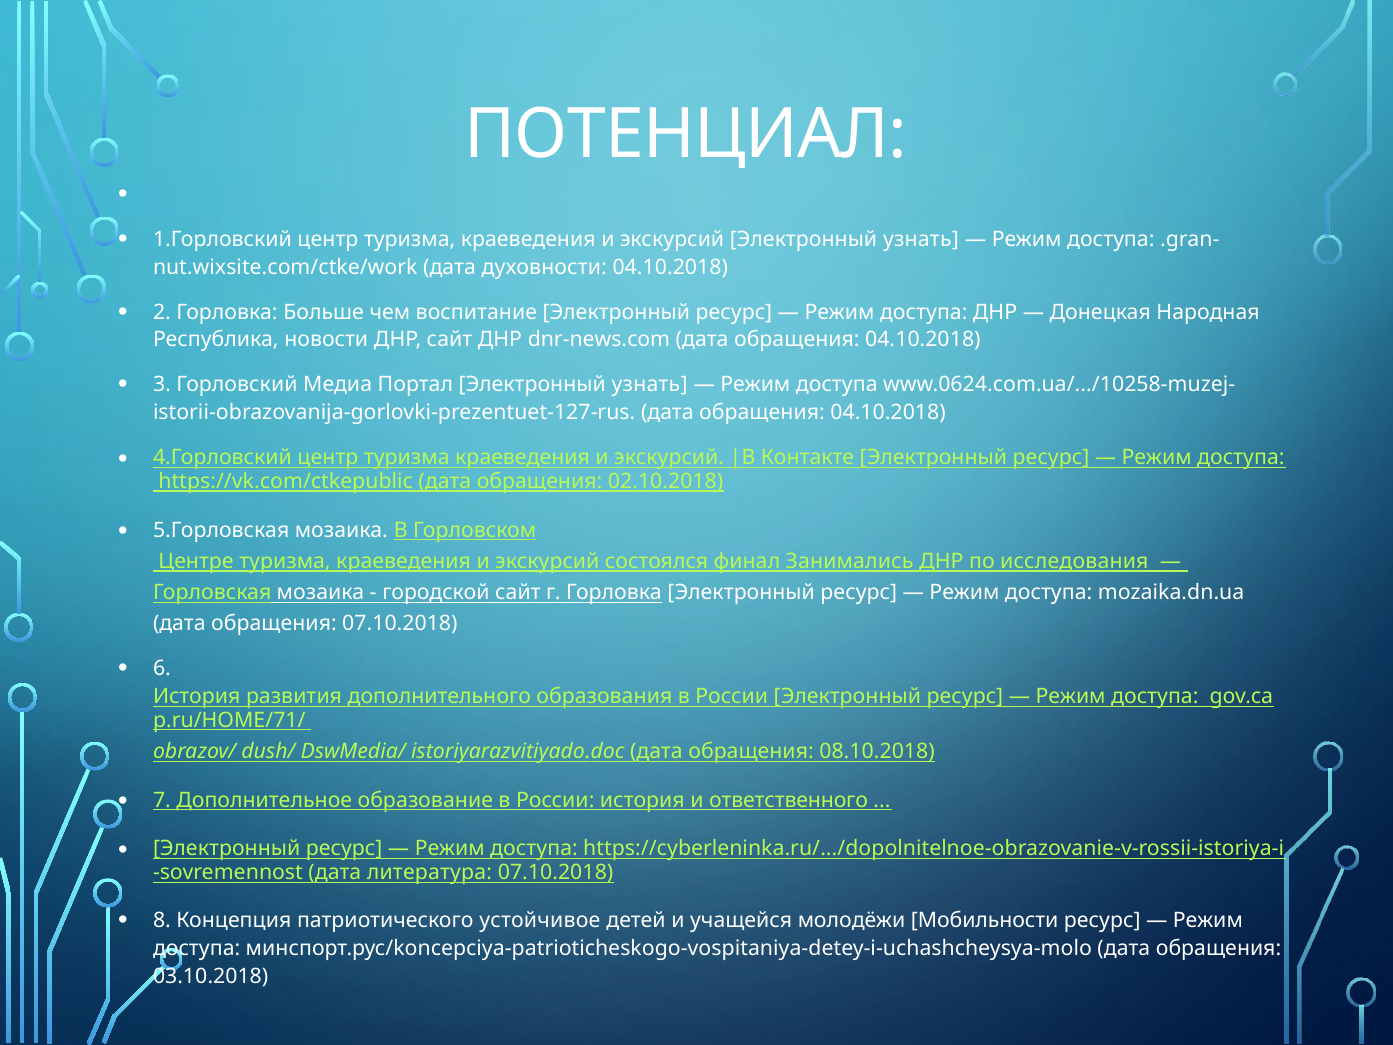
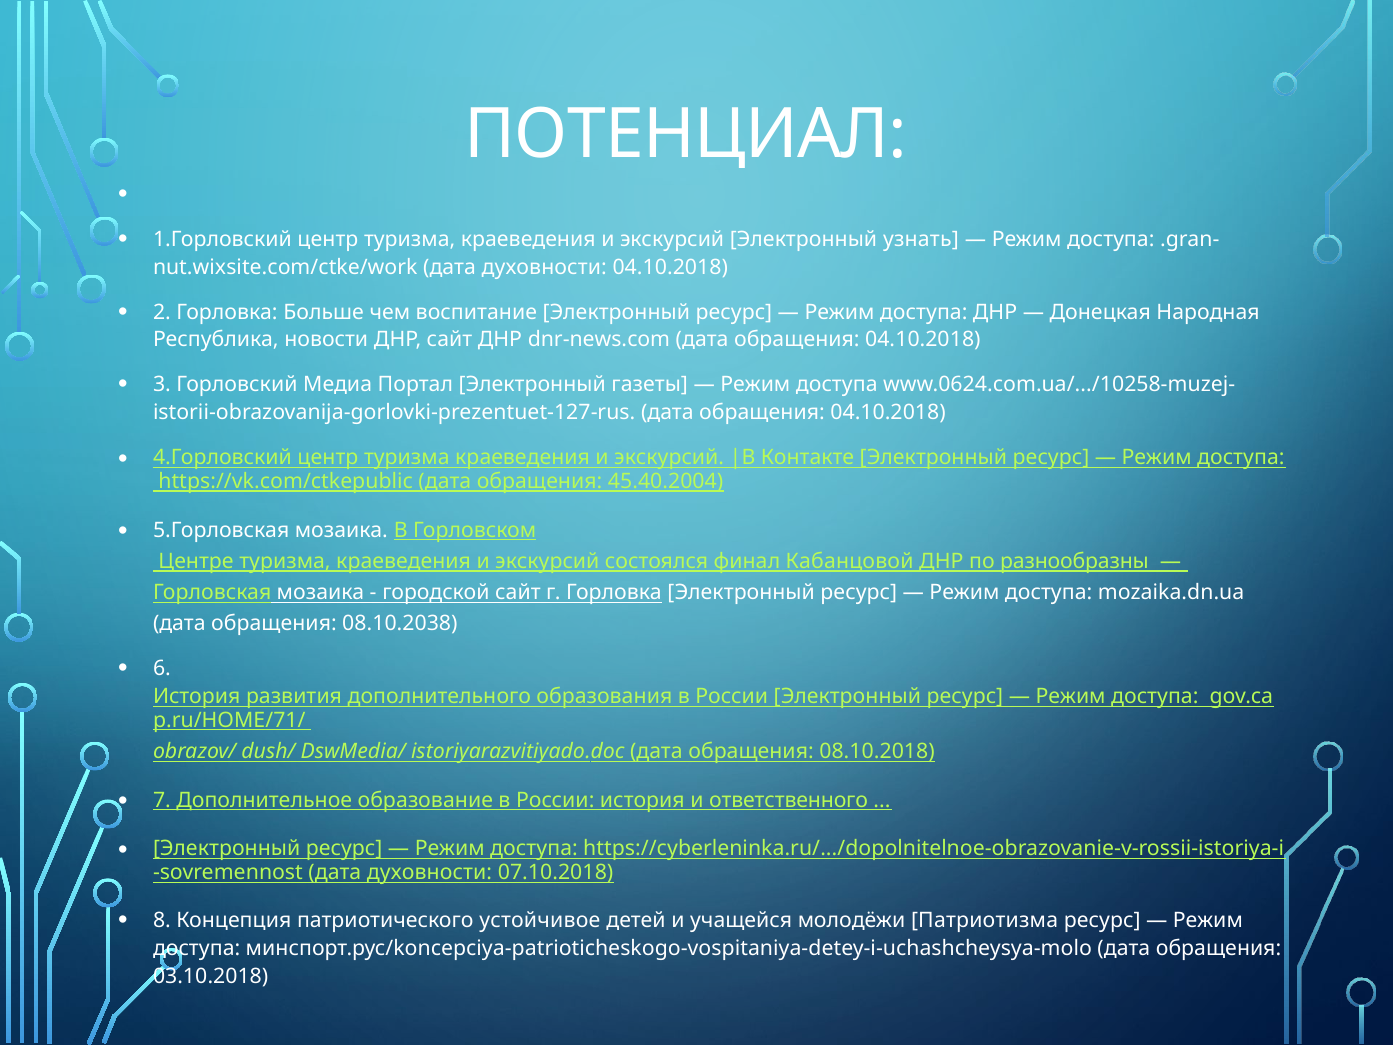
Портал Электронный узнать: узнать -> газеты
02.10.2018: 02.10.2018 -> 45.40.2004
Занимались: Занимались -> Кабанцовой
исследования: исследования -> разнообразны
обращения 07.10.2018: 07.10.2018 -> 08.10.2038
литература at (429, 872): литература -> духовности
Мобильности: Мобильности -> Патриотизма
